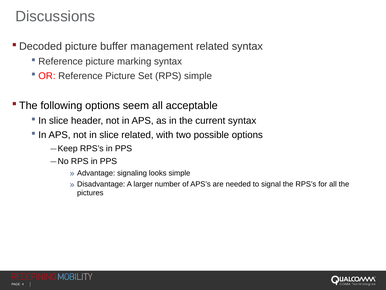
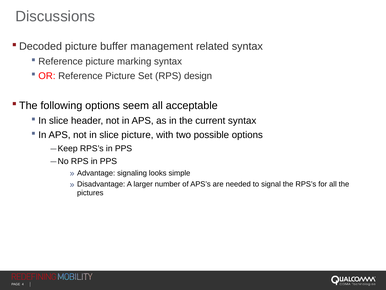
RPS simple: simple -> design
slice related: related -> picture
